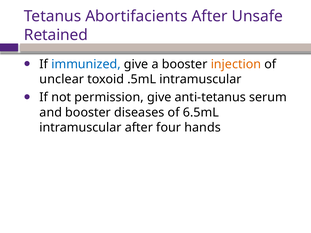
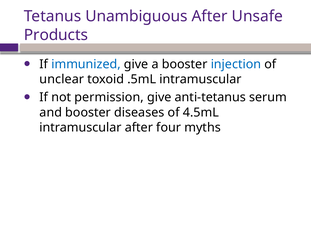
Abortifacients: Abortifacients -> Unambiguous
Retained: Retained -> Products
injection colour: orange -> blue
6.5mL: 6.5mL -> 4.5mL
hands: hands -> myths
